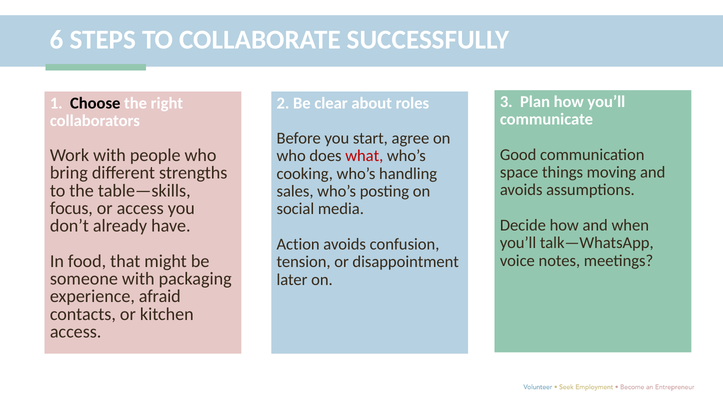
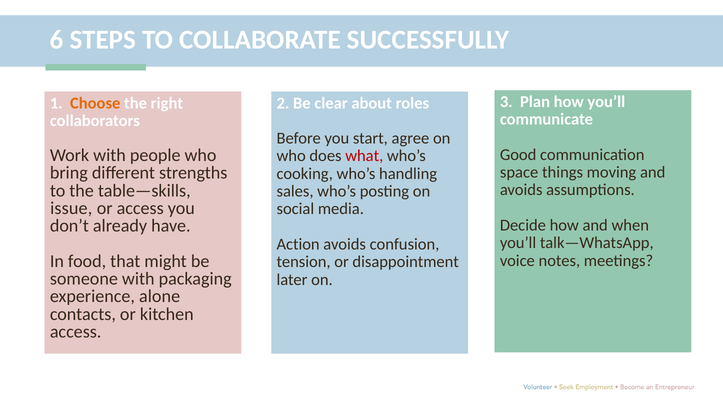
Choose colour: black -> orange
focus: focus -> issue
afraid: afraid -> alone
